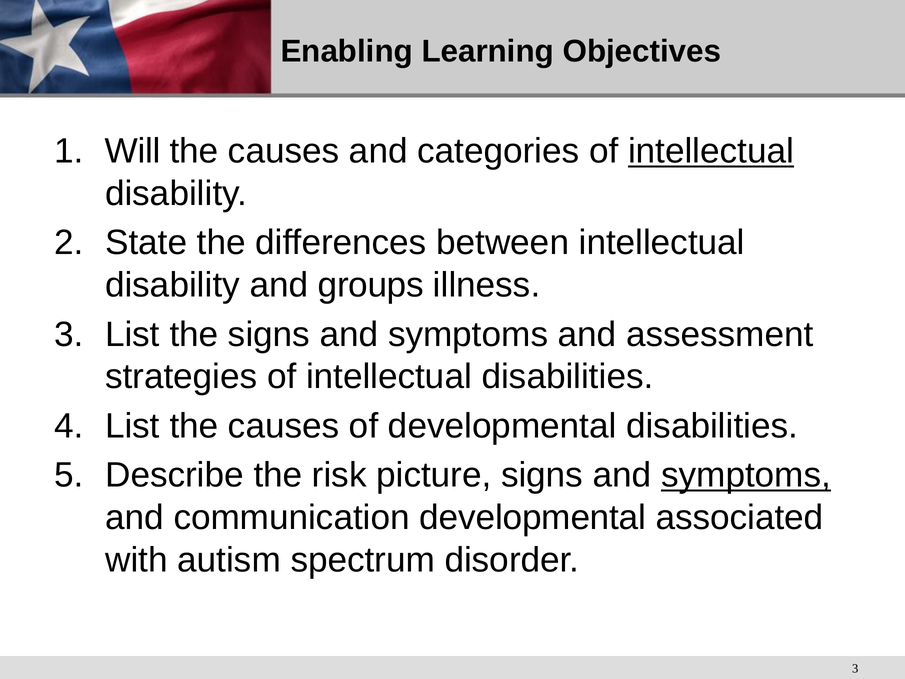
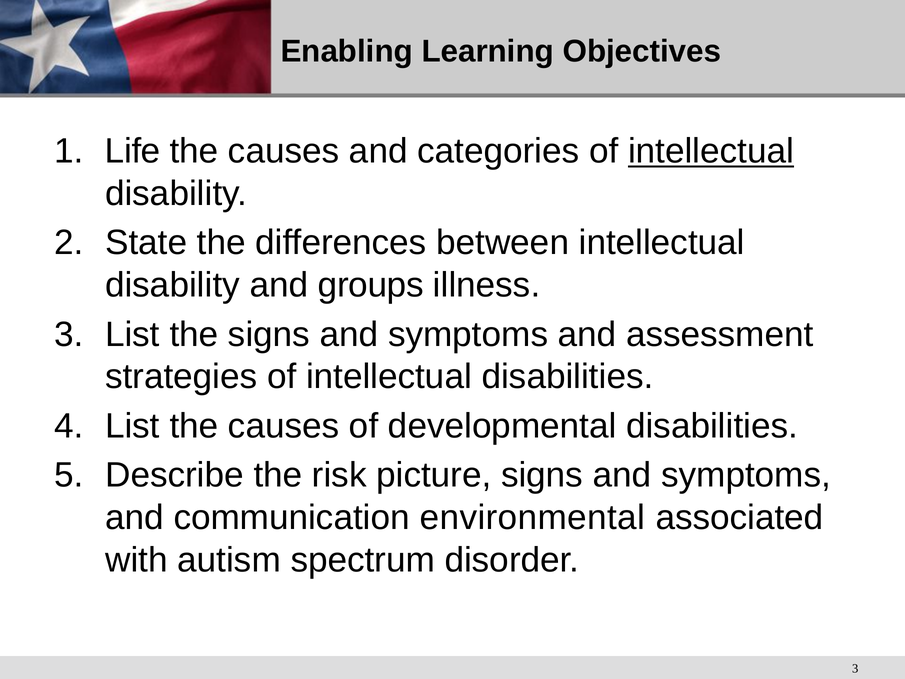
Will: Will -> Life
symptoms at (746, 475) underline: present -> none
communication developmental: developmental -> environmental
